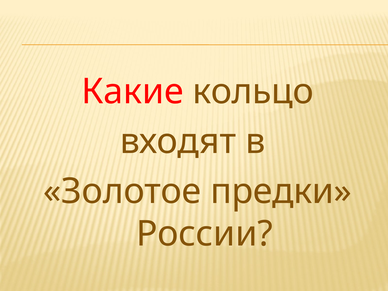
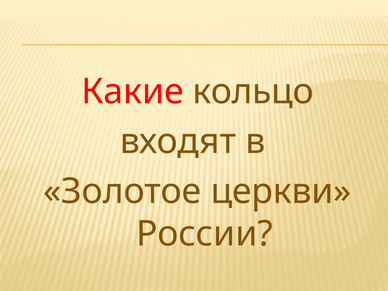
предки: предки -> церкви
